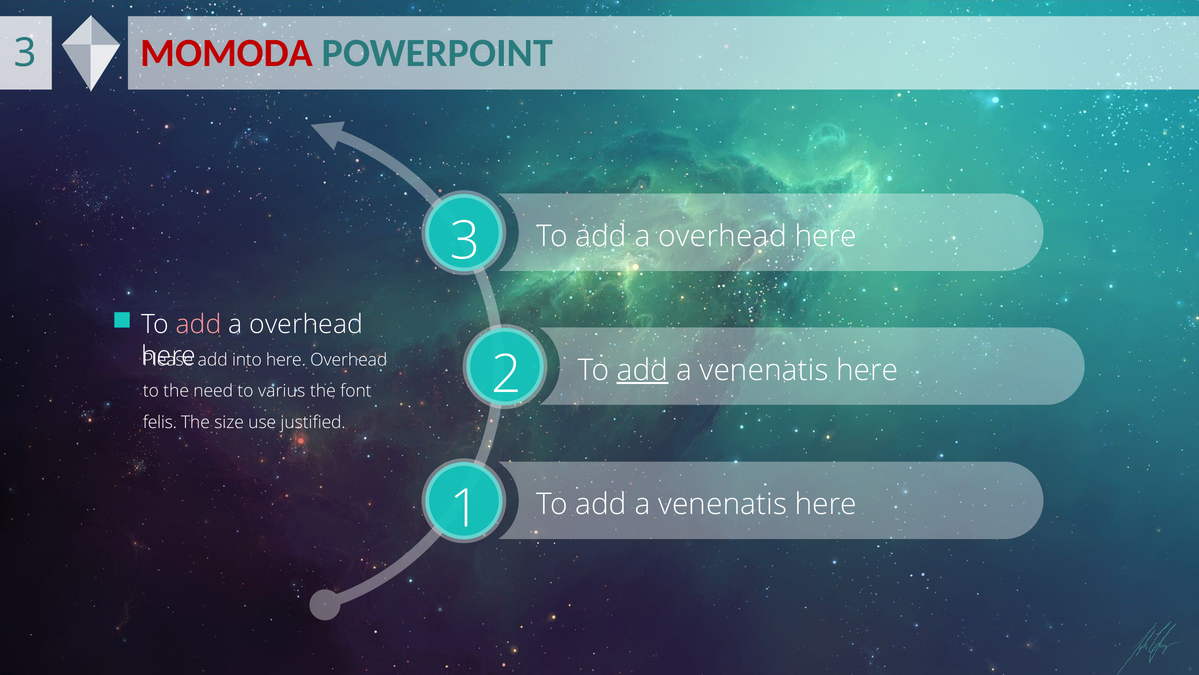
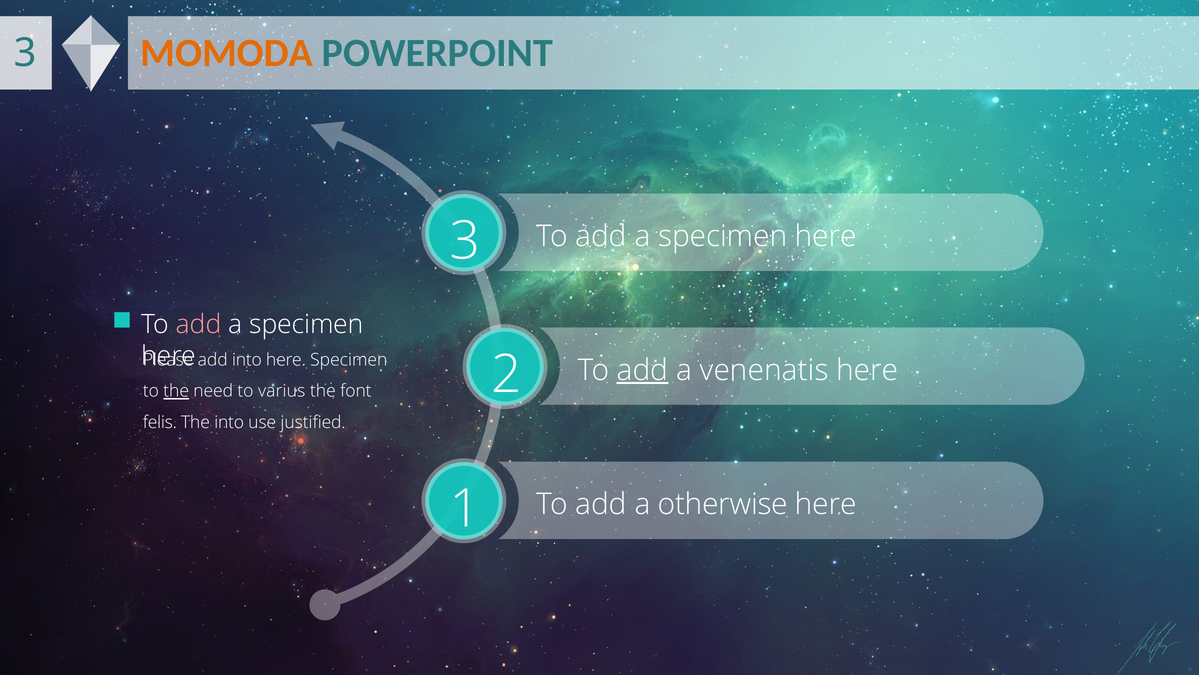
MOMODA colour: red -> orange
overhead at (723, 236): overhead -> specimen
overhead at (306, 324): overhead -> specimen
here Overhead: Overhead -> Specimen
the at (176, 391) underline: none -> present
The size: size -> into
venenatis at (723, 504): venenatis -> otherwise
